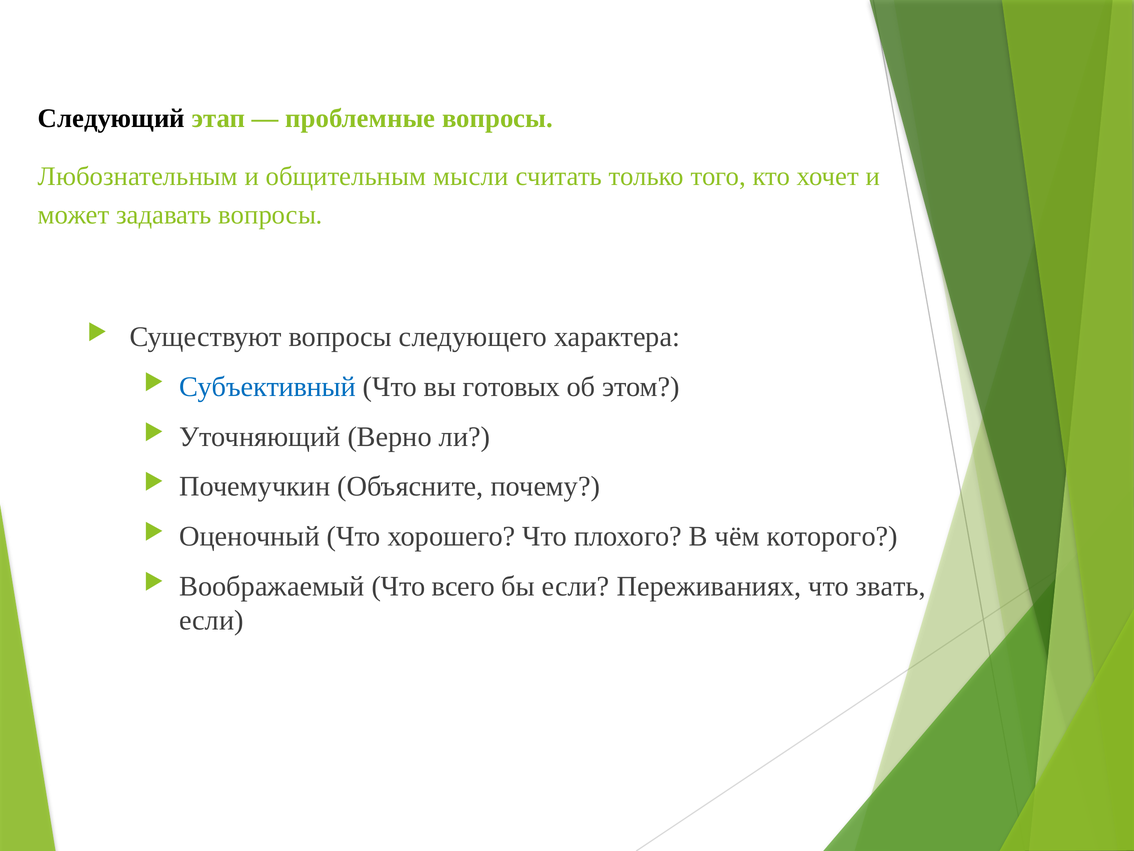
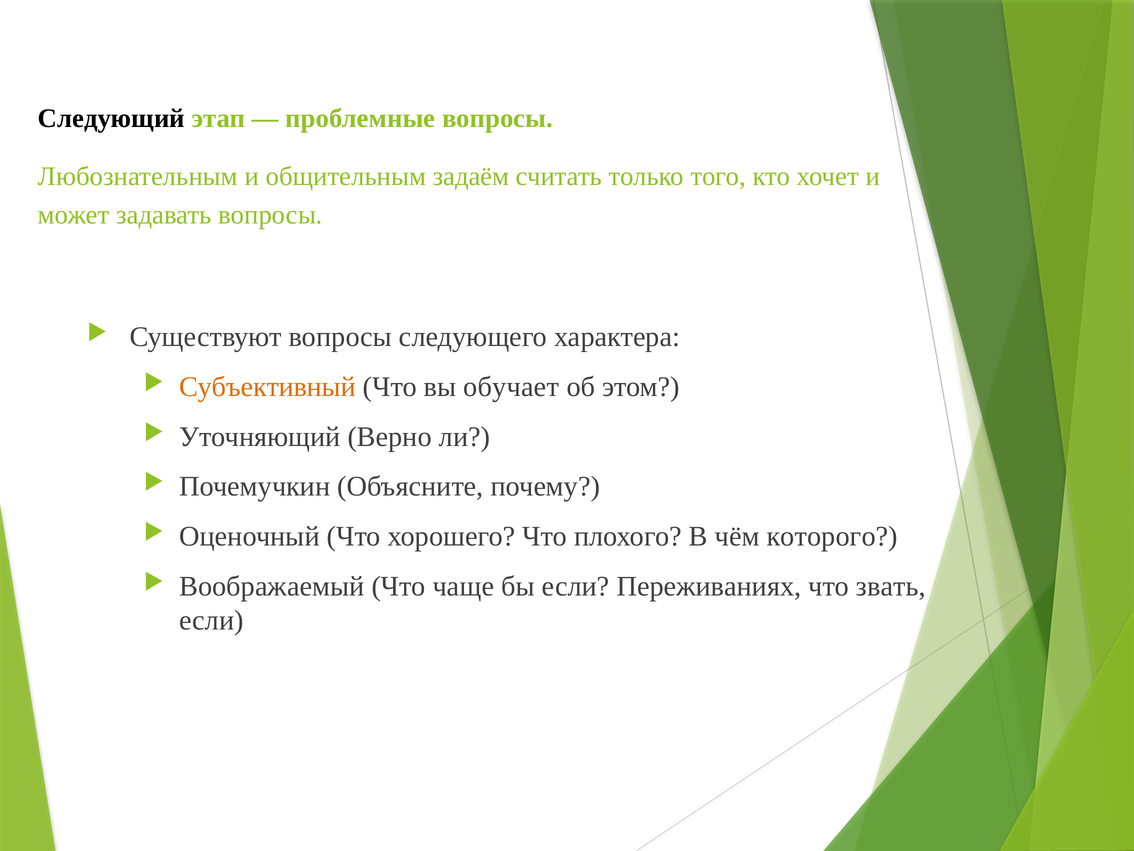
мысли: мысли -> задаём
Субъективный colour: blue -> orange
готовых: готовых -> обучает
всего: всего -> чаще
